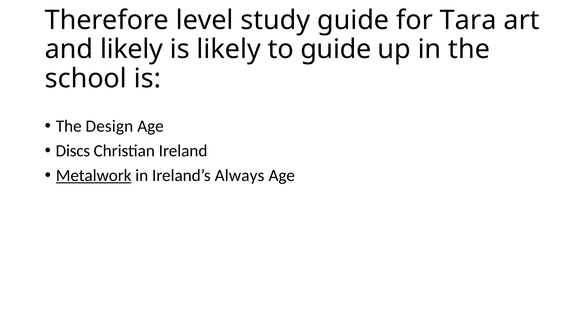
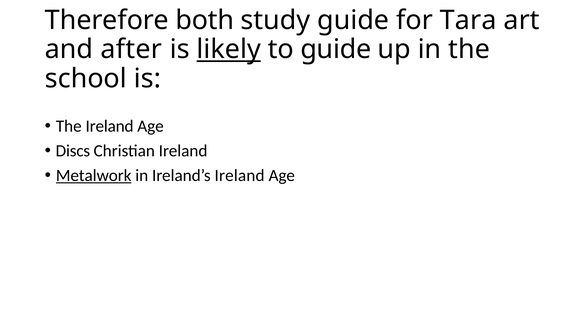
level: level -> both
and likely: likely -> after
likely at (229, 49) underline: none -> present
The Design: Design -> Ireland
Ireland’s Always: Always -> Ireland
